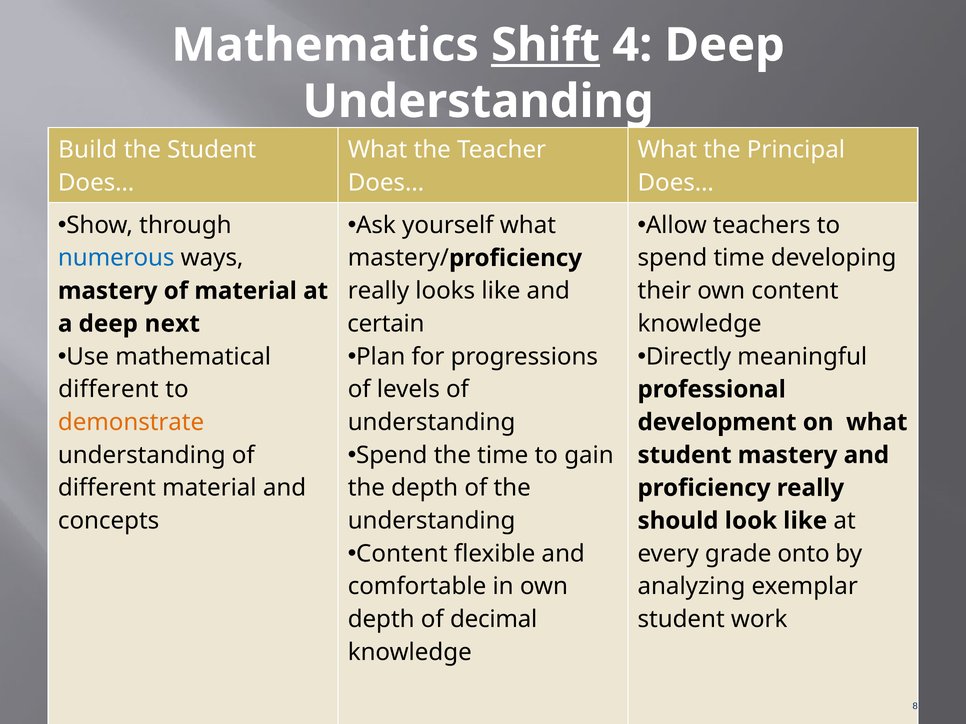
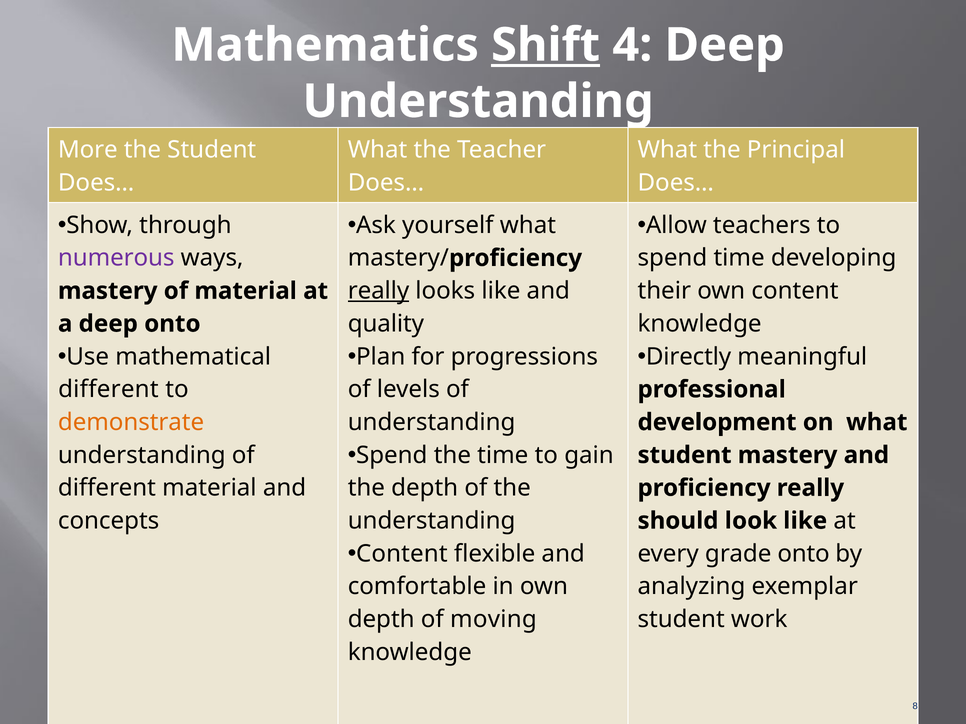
Build: Build -> More
numerous colour: blue -> purple
really at (378, 291) underline: none -> present
certain: certain -> quality
deep next: next -> onto
decimal: decimal -> moving
